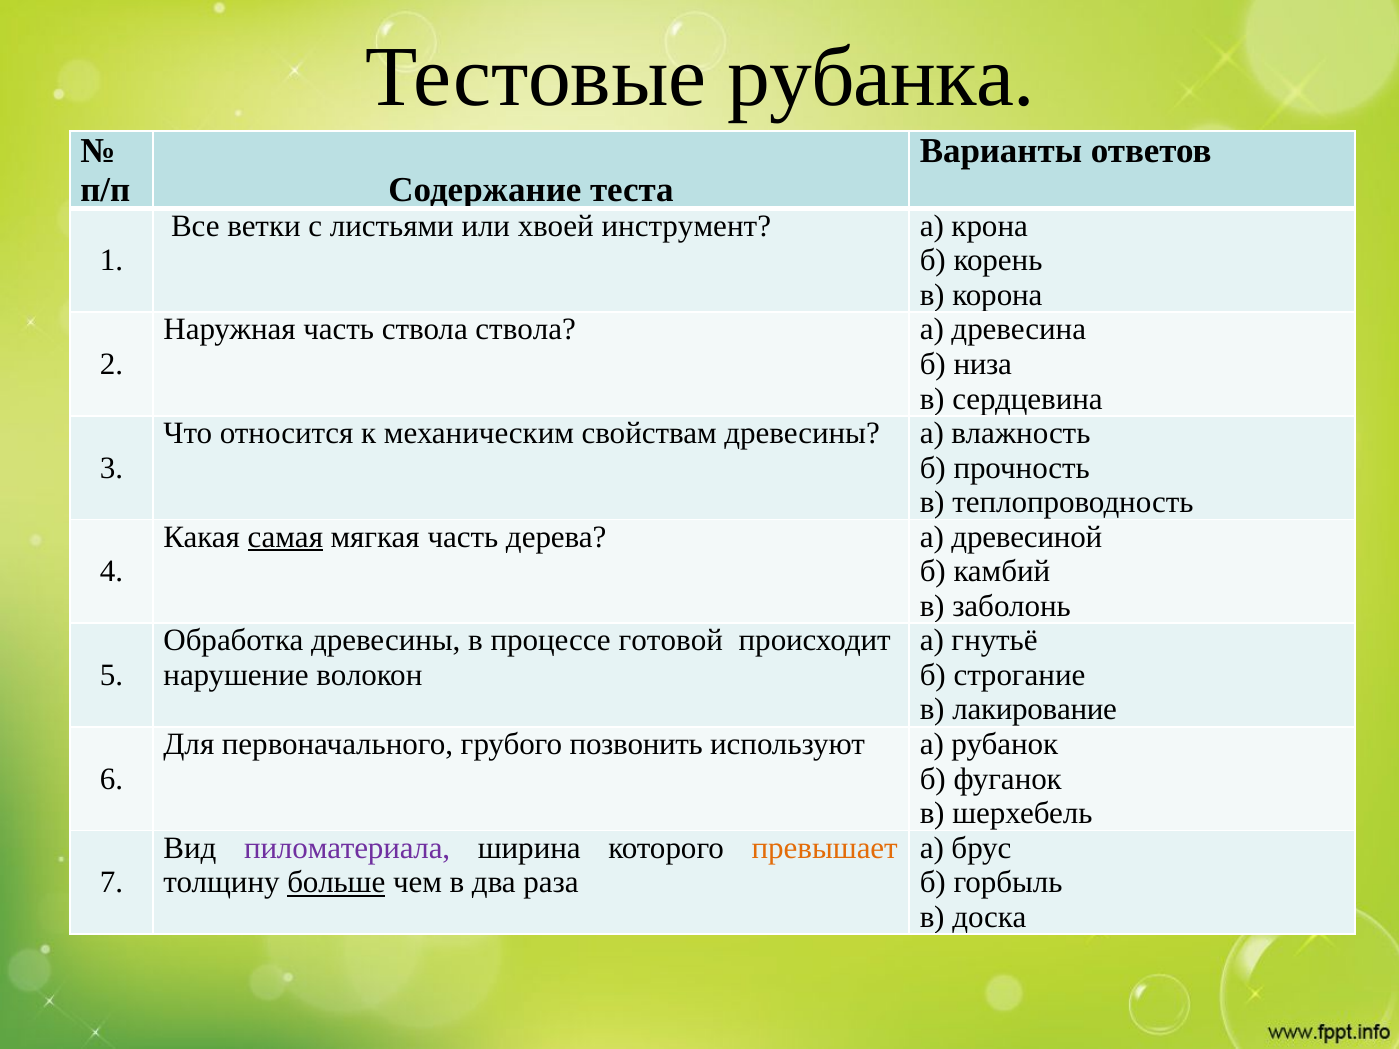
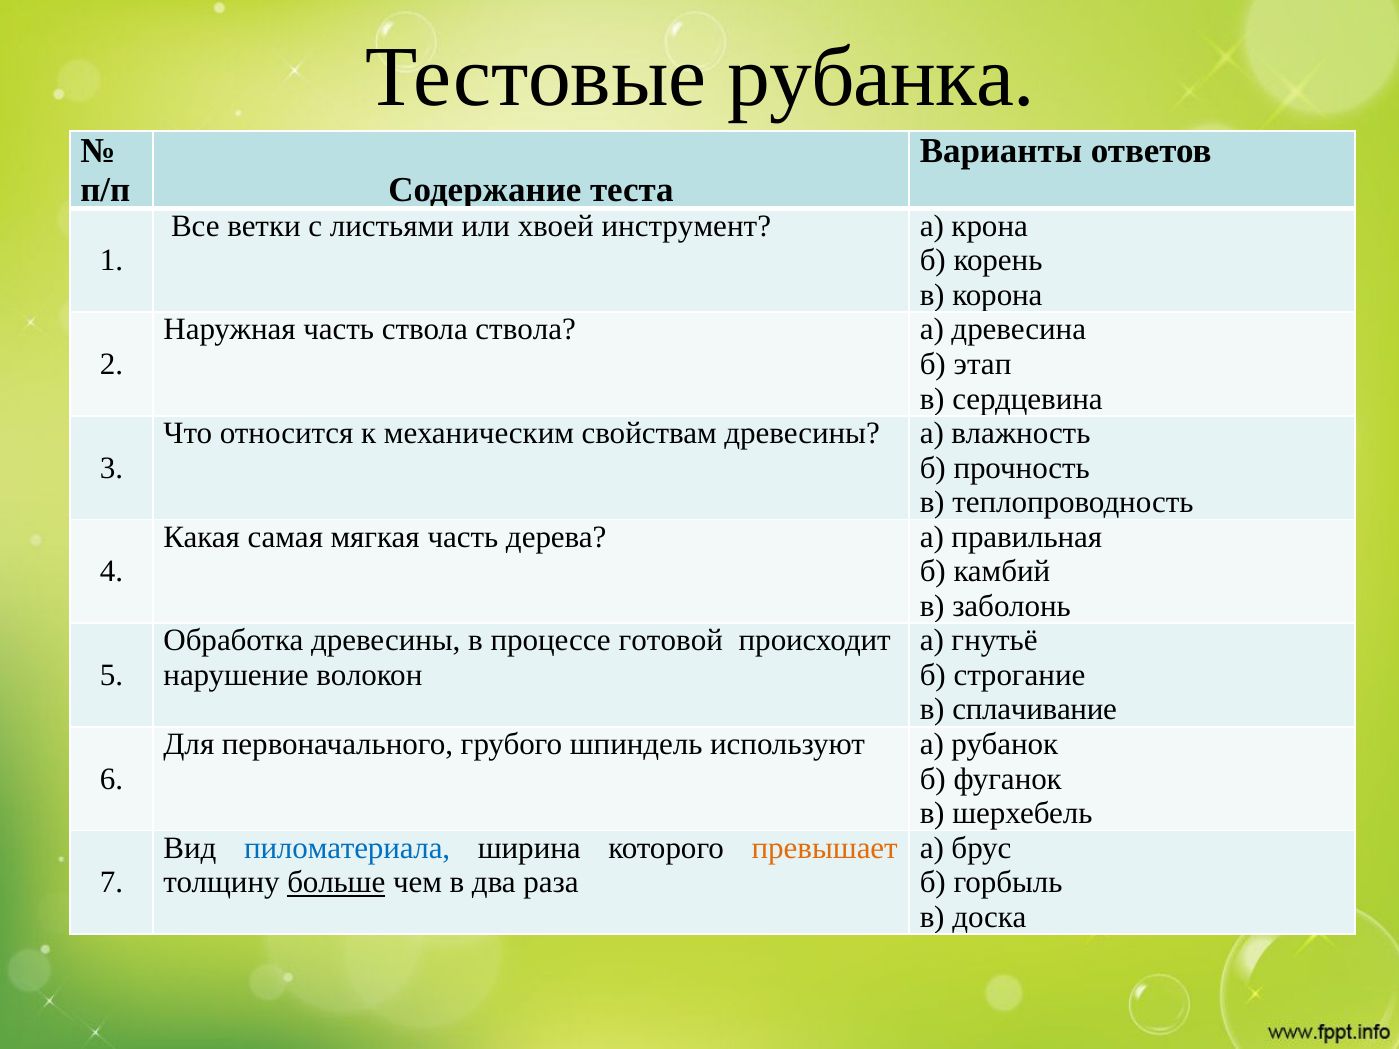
низа: низа -> этап
самая underline: present -> none
древесиной: древесиной -> правильная
лакирование: лакирование -> сплачивание
позвонить: позвонить -> шпиндель
пиломатериала colour: purple -> blue
